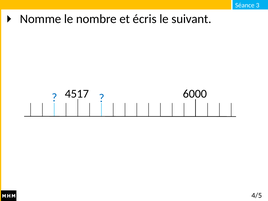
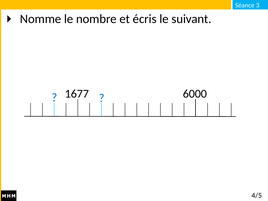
4517: 4517 -> 1677
